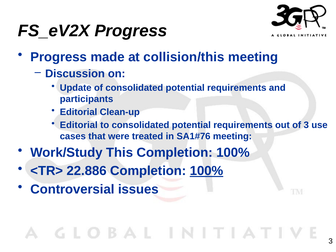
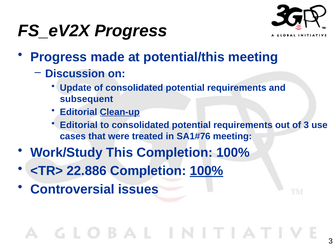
collision/this: collision/this -> potential/this
participants: participants -> subsequent
Clean-up underline: none -> present
